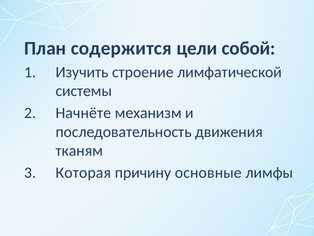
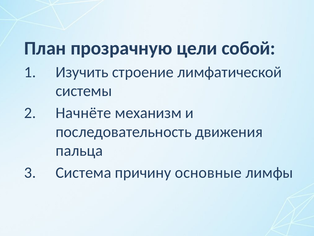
содержится: содержится -> прозрачную
тканям: тканям -> пальца
Которая: Которая -> Система
